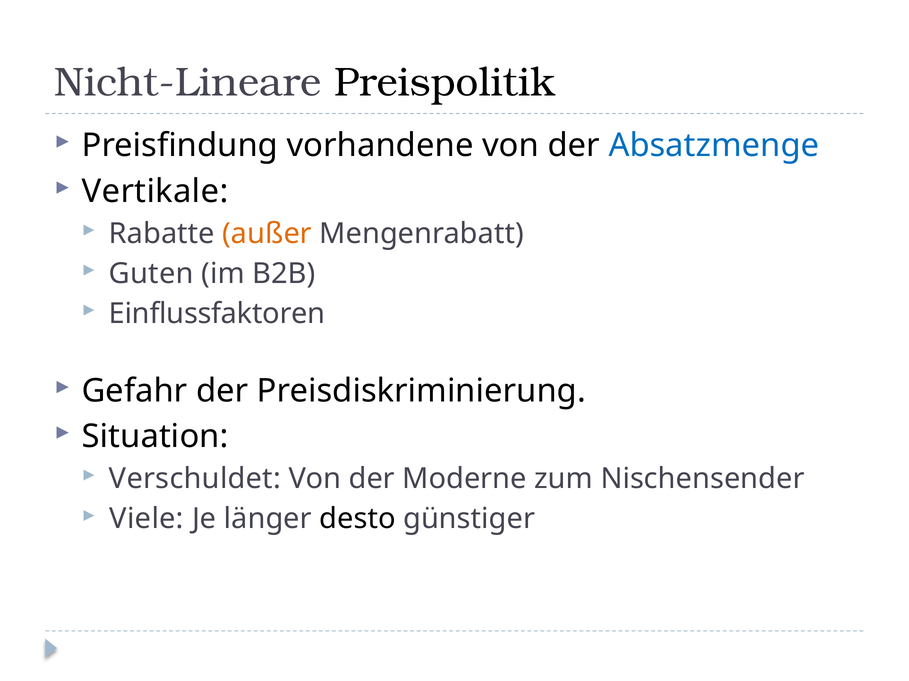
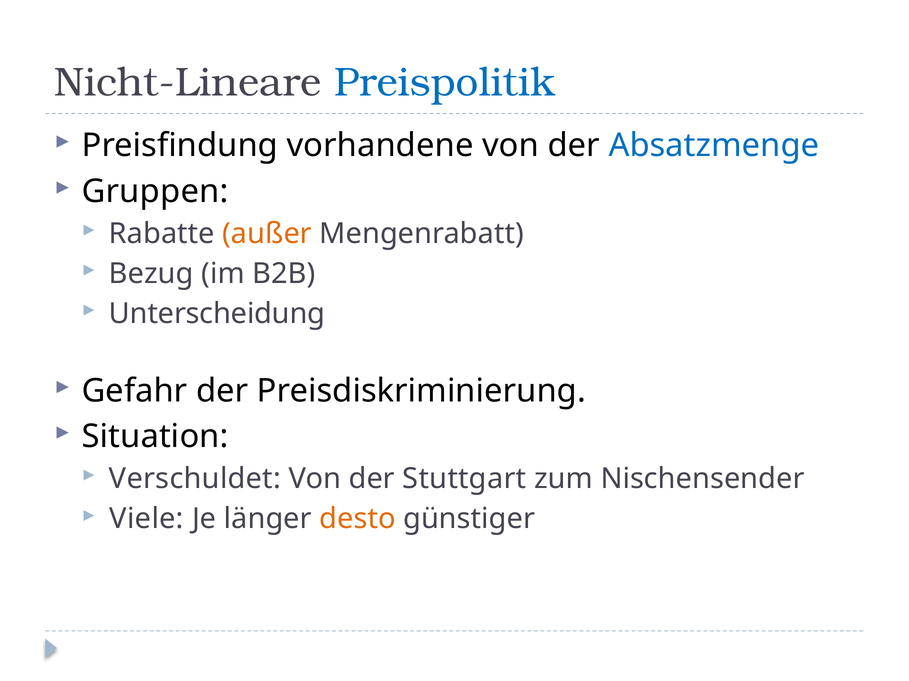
Preispolitik colour: black -> blue
Vertikale: Vertikale -> Gruppen
Guten: Guten -> Bezug
Einflussfaktoren: Einflussfaktoren -> Unterscheidung
Moderne: Moderne -> Stuttgart
desto colour: black -> orange
